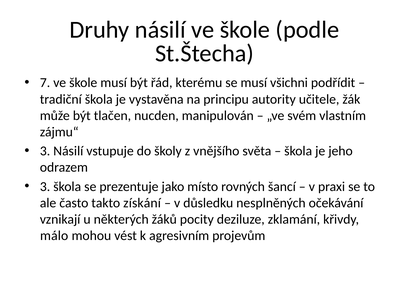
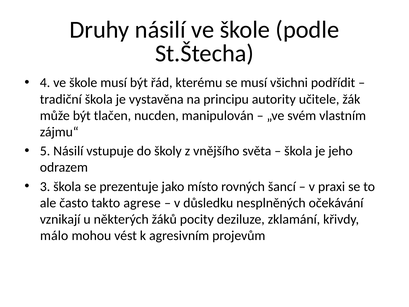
7: 7 -> 4
3 at (45, 151): 3 -> 5
získání: získání -> agrese
